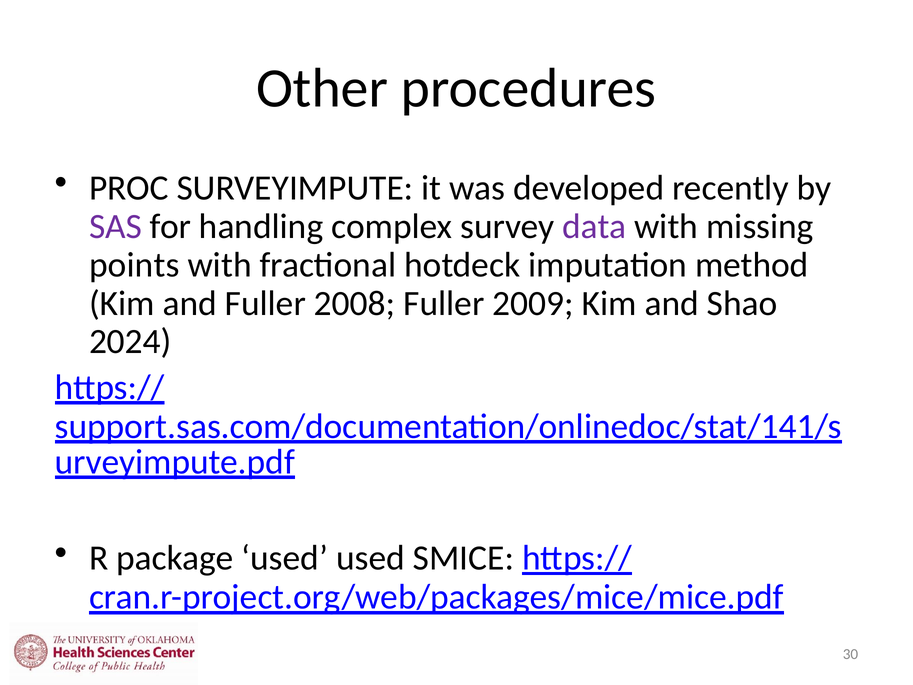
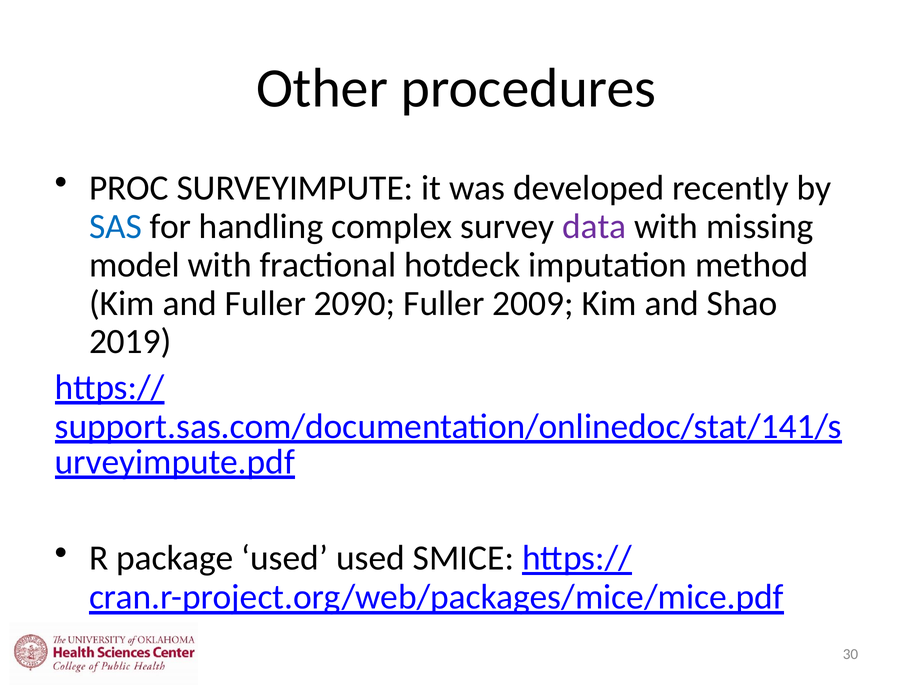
SAS colour: purple -> blue
points: points -> model
2008: 2008 -> 2090
2024: 2024 -> 2019
